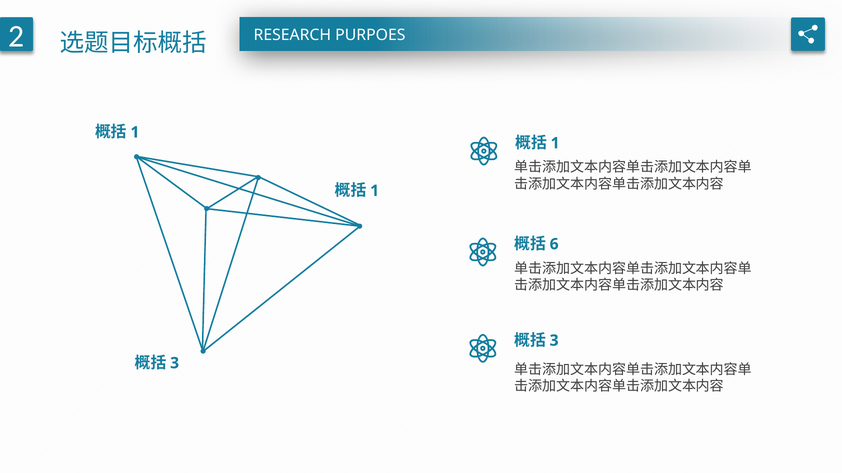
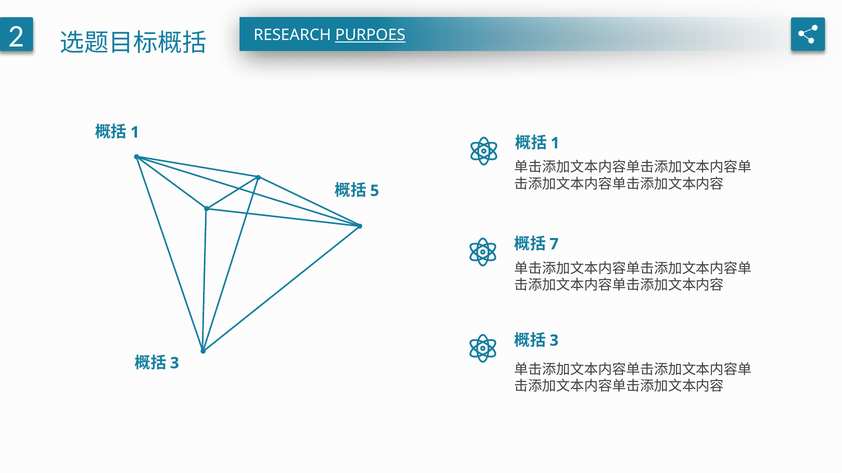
PURPOES underline: none -> present
1 at (375, 191): 1 -> 5
6: 6 -> 7
